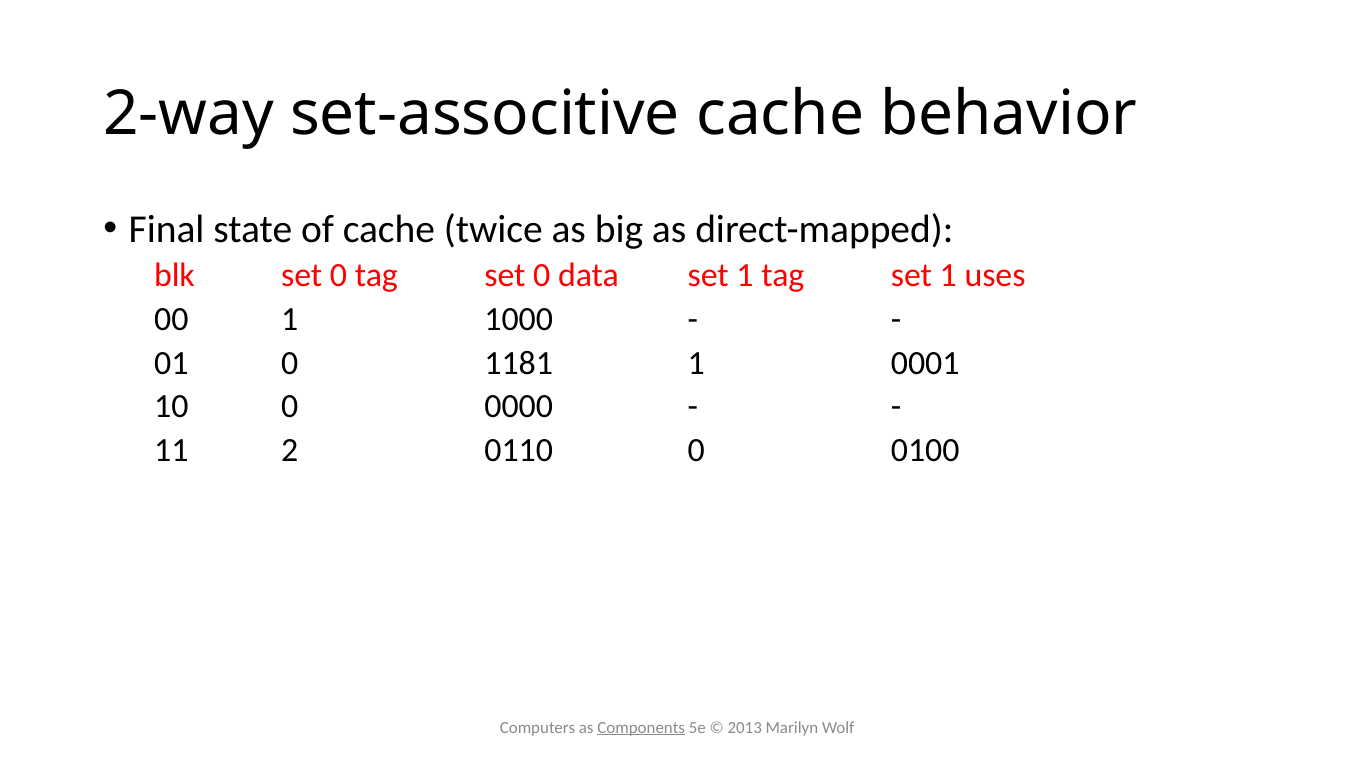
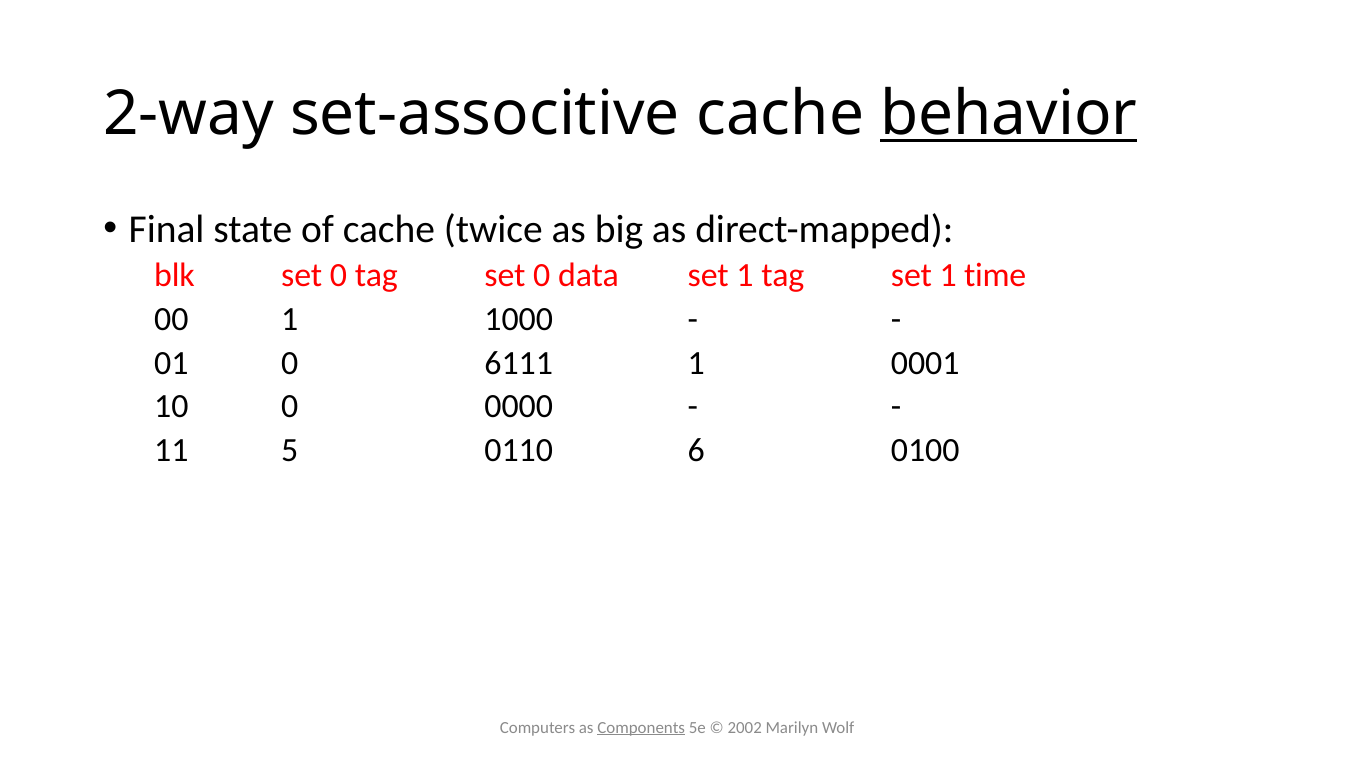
behavior underline: none -> present
uses: uses -> time
1181: 1181 -> 6111
2: 2 -> 5
0110 0: 0 -> 6
2013: 2013 -> 2002
